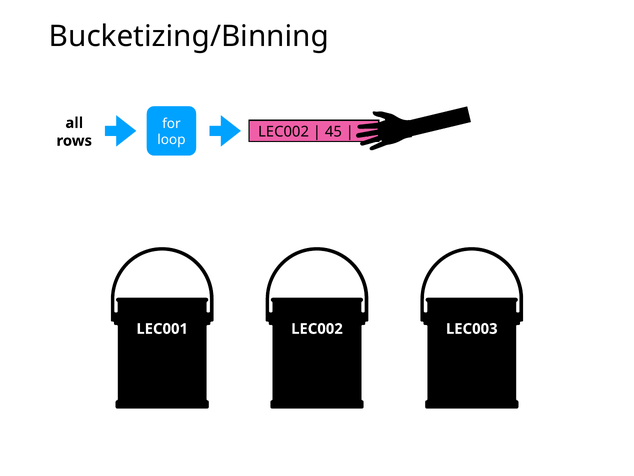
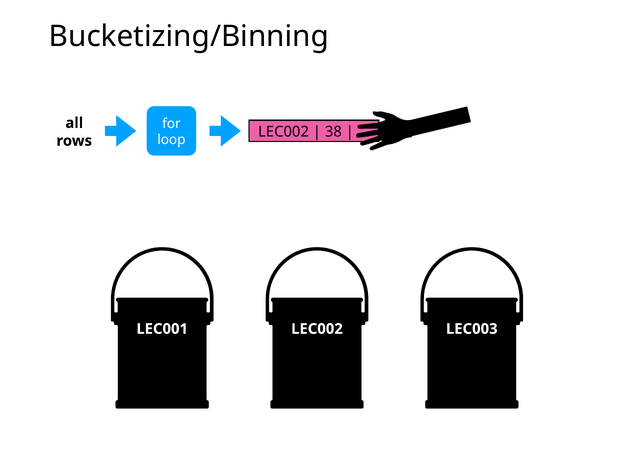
45: 45 -> 38
